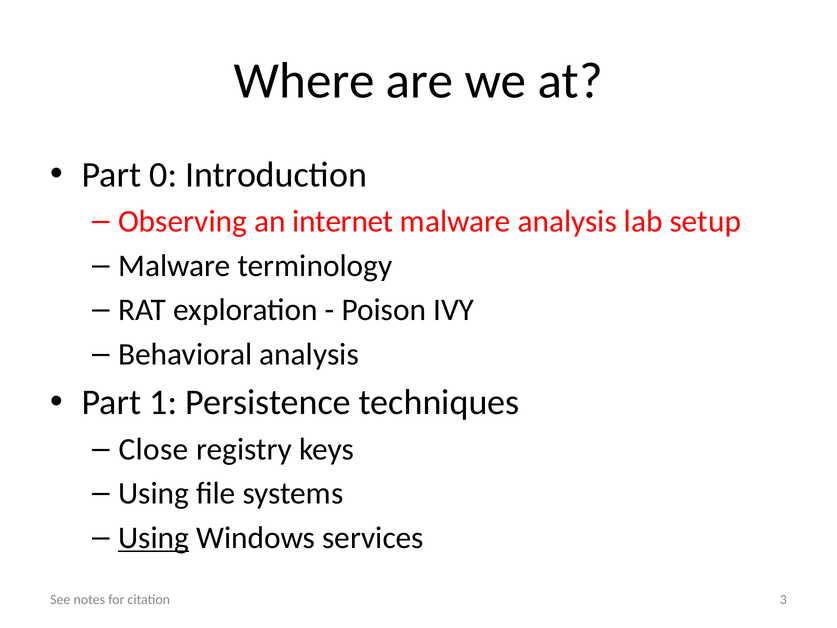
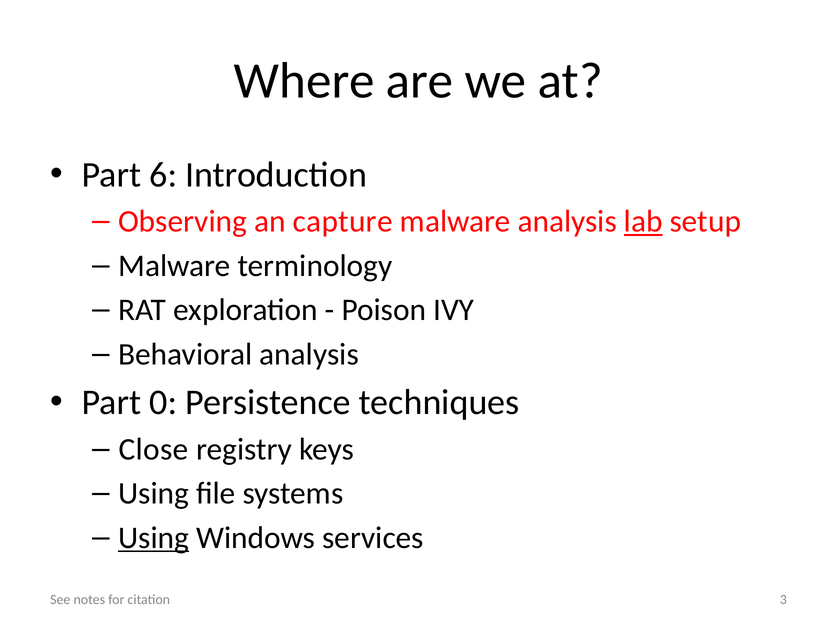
0: 0 -> 6
internet: internet -> capture
lab underline: none -> present
1: 1 -> 0
